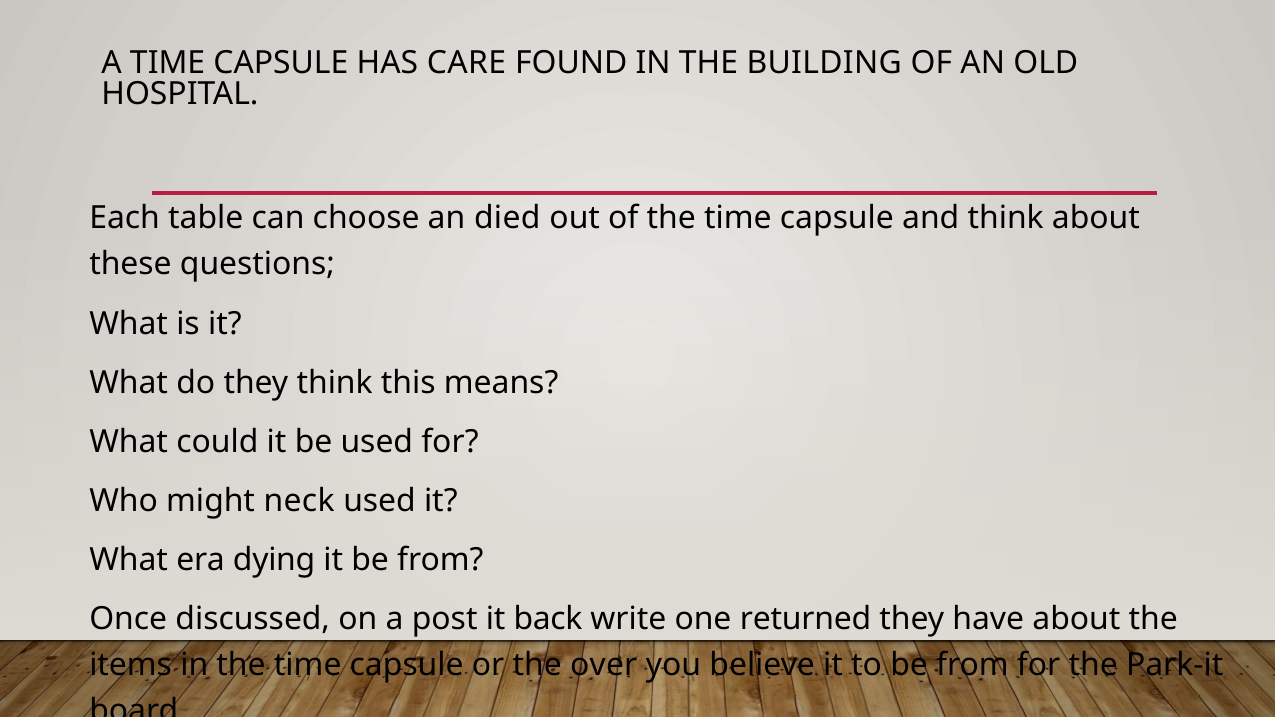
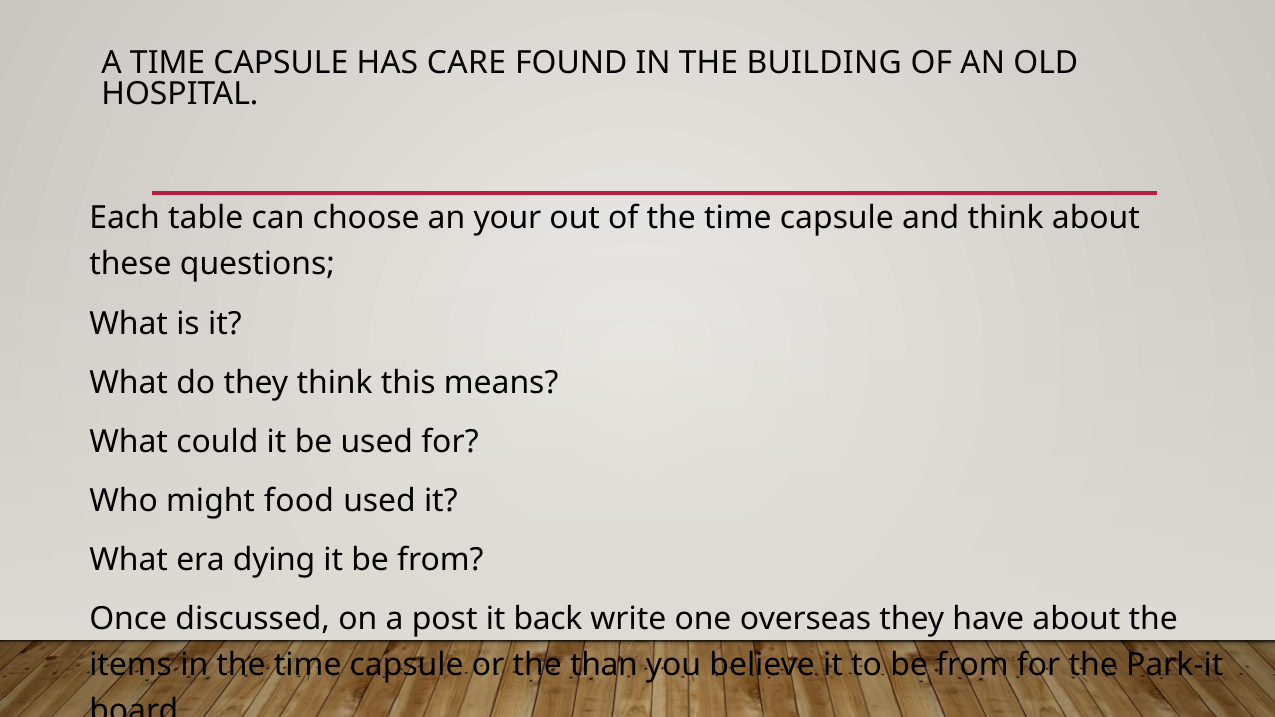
died: died -> your
neck: neck -> food
returned: returned -> overseas
over: over -> than
